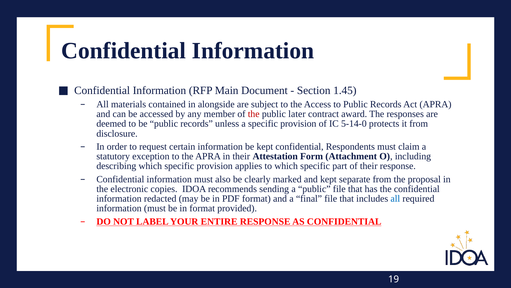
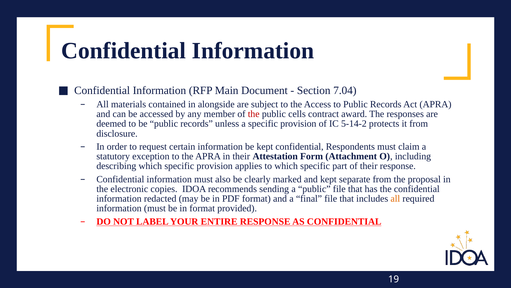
1.45: 1.45 -> 7.04
later: later -> cells
5-14-0: 5-14-0 -> 5-14-2
all at (395, 198) colour: blue -> orange
